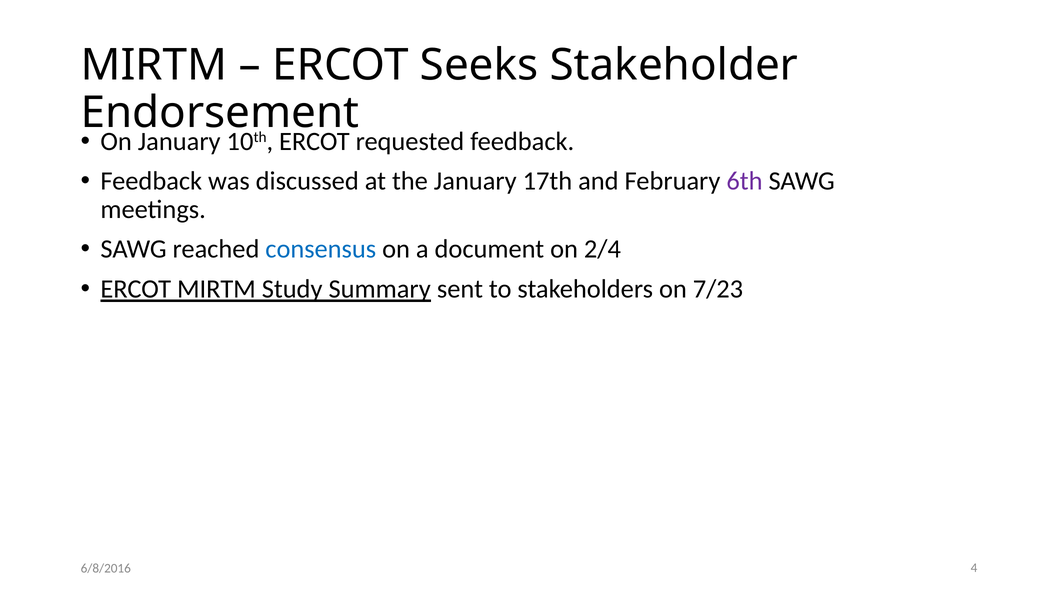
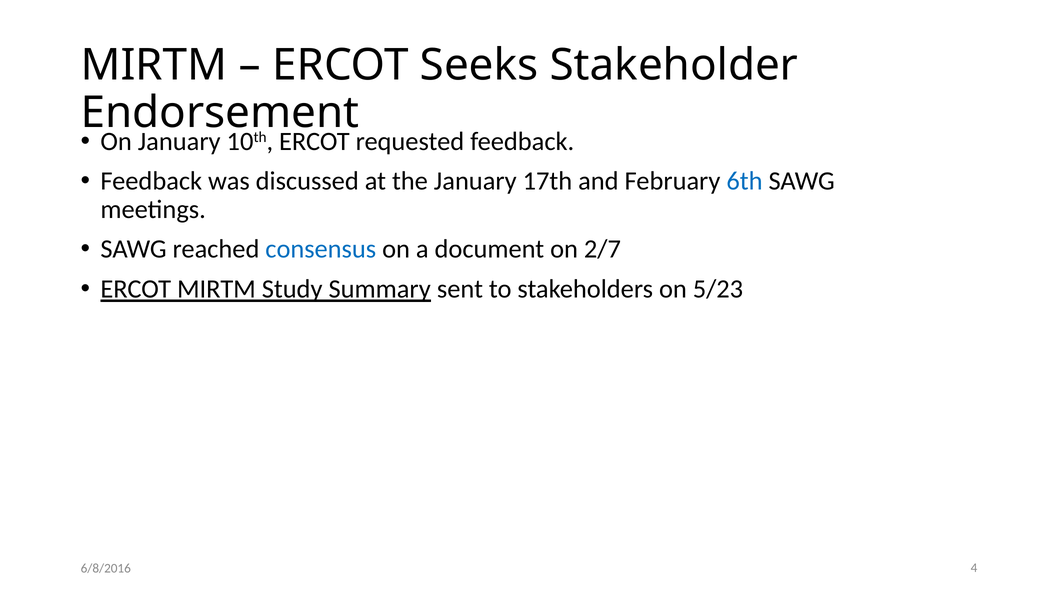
6th colour: purple -> blue
2/4: 2/4 -> 2/7
7/23: 7/23 -> 5/23
